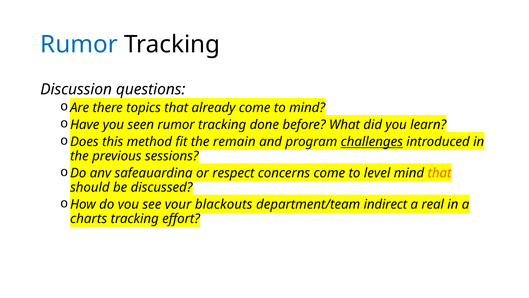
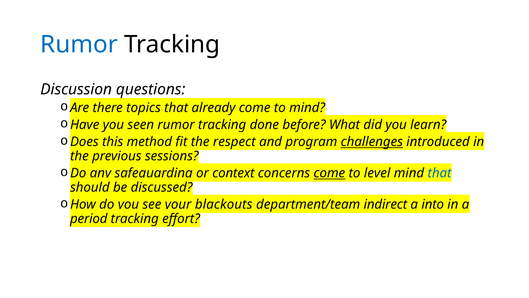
remain: remain -> respect
respect: respect -> context
come at (329, 173) underline: none -> present
that at (440, 173) colour: orange -> blue
real: real -> into
charts: charts -> period
